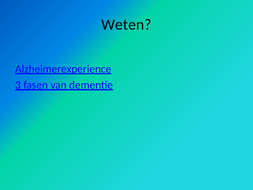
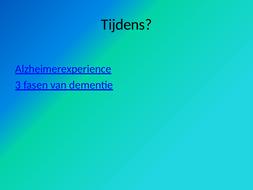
Weten: Weten -> Tijdens
